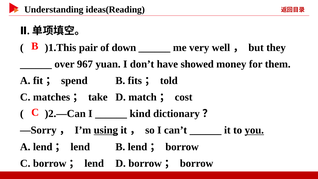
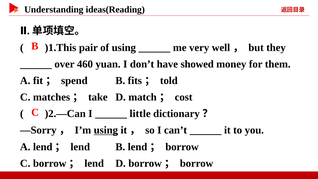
of down: down -> using
967: 967 -> 460
kind: kind -> little
you underline: present -> none
